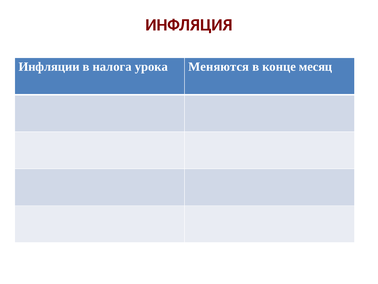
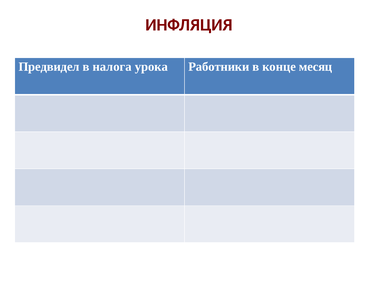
Инфляции: Инфляции -> Предвидел
Меняются: Меняются -> Работники
